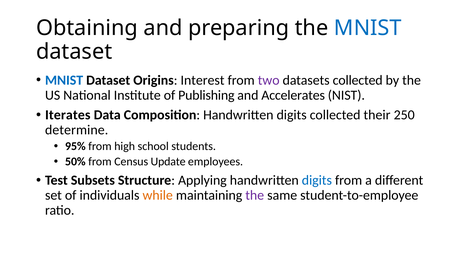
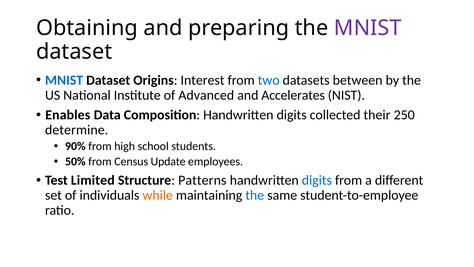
MNIST at (368, 28) colour: blue -> purple
two colour: purple -> blue
datasets collected: collected -> between
Publishing: Publishing -> Advanced
Iterates: Iterates -> Enables
95%: 95% -> 90%
Subsets: Subsets -> Limited
Applying: Applying -> Patterns
the at (255, 195) colour: purple -> blue
